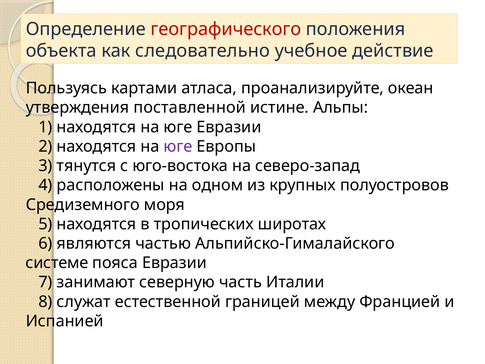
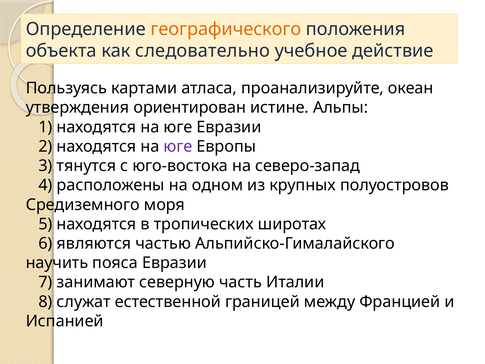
географического colour: red -> orange
поставленной: поставленной -> ориентирован
системе: системе -> научить
